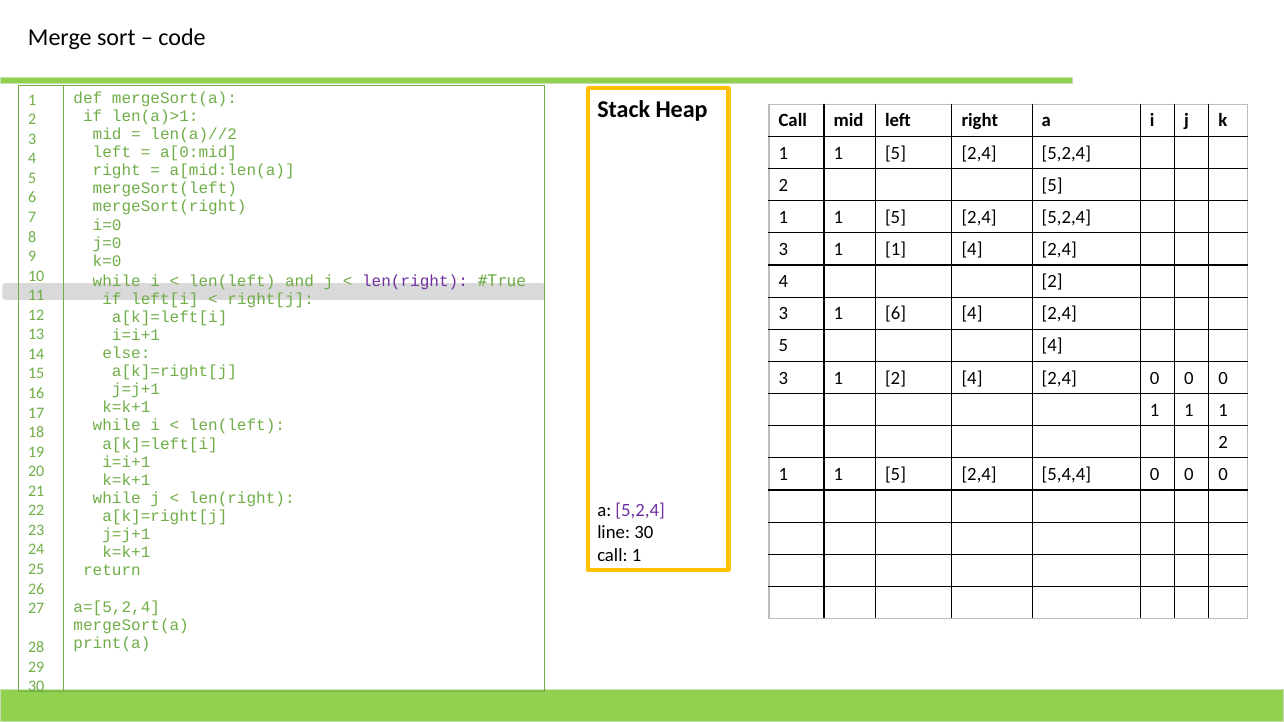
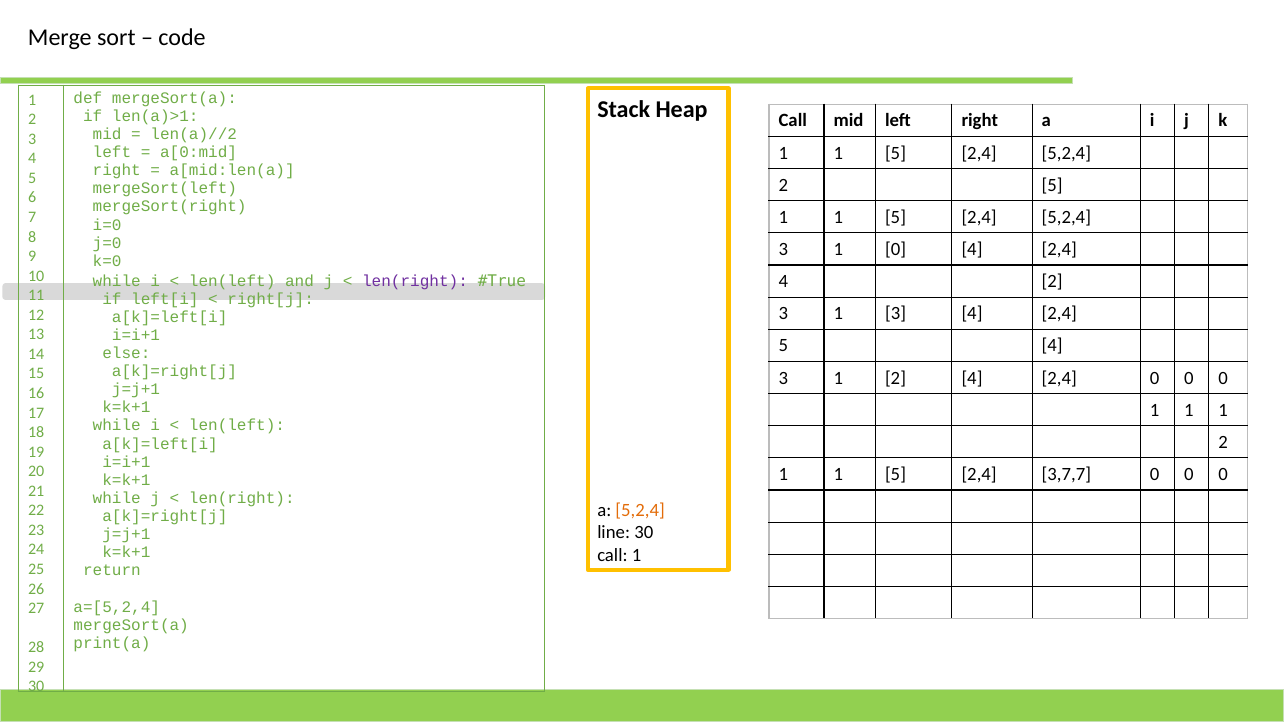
3 1 1: 1 -> 0
1 6: 6 -> 3
5,4,4: 5,4,4 -> 3,7,7
5,2,4 at (640, 510) colour: purple -> orange
